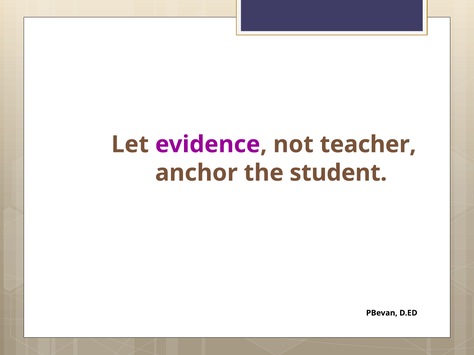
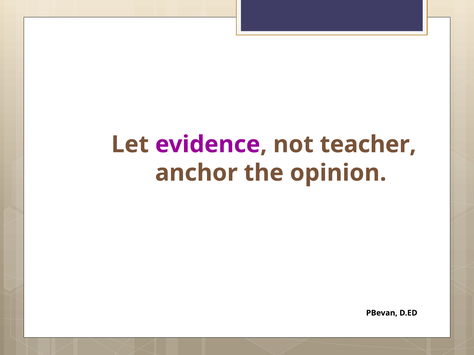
student: student -> opinion
